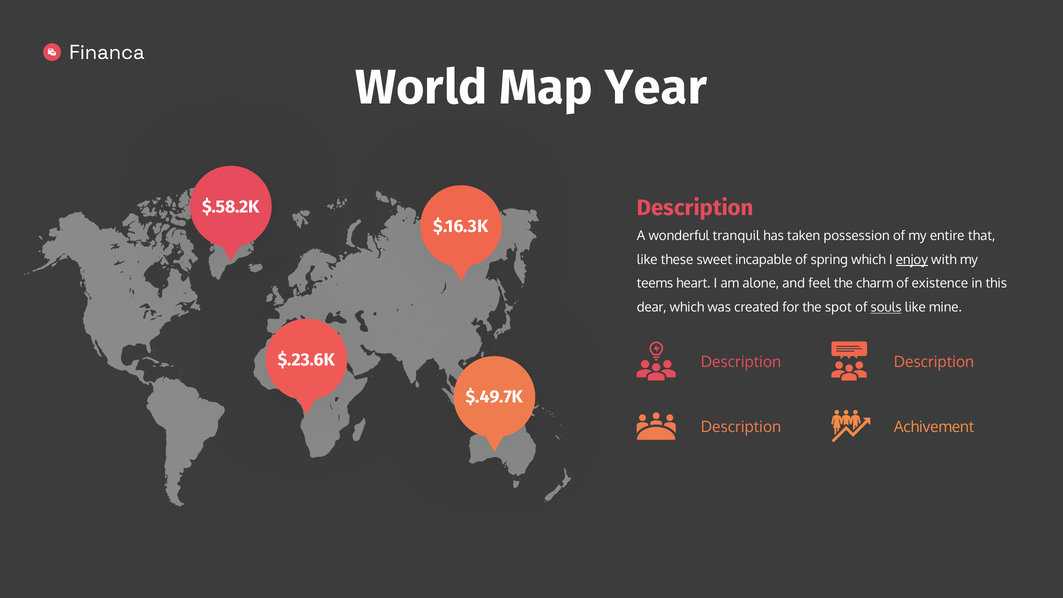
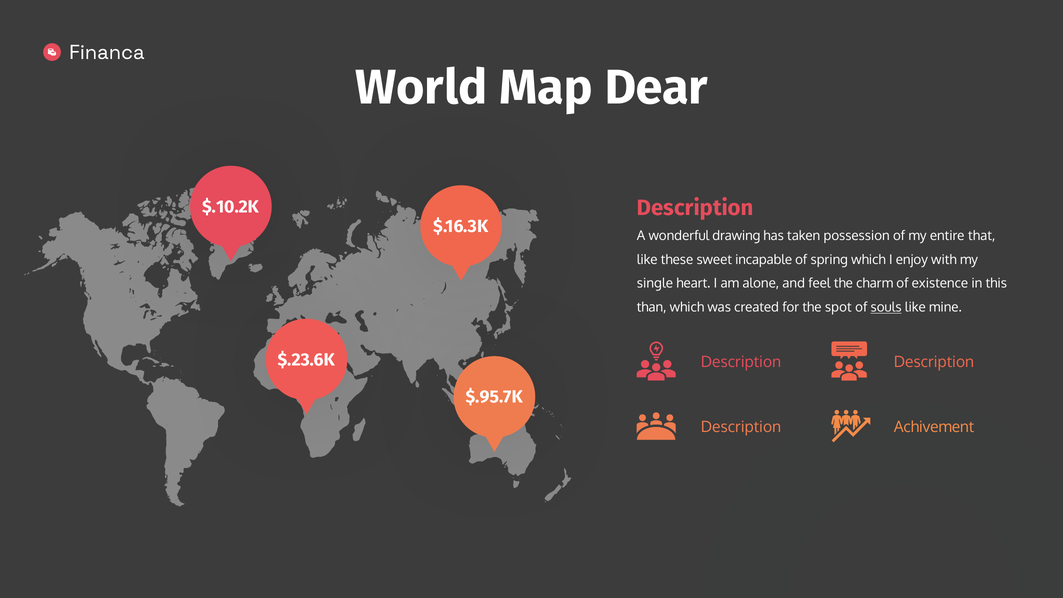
Year: Year -> Dear
$.58.2K: $.58.2K -> $.10.2K
tranquil: tranquil -> drawing
enjoy underline: present -> none
teems: teems -> single
dear: dear -> than
$.49.7K: $.49.7K -> $.95.7K
